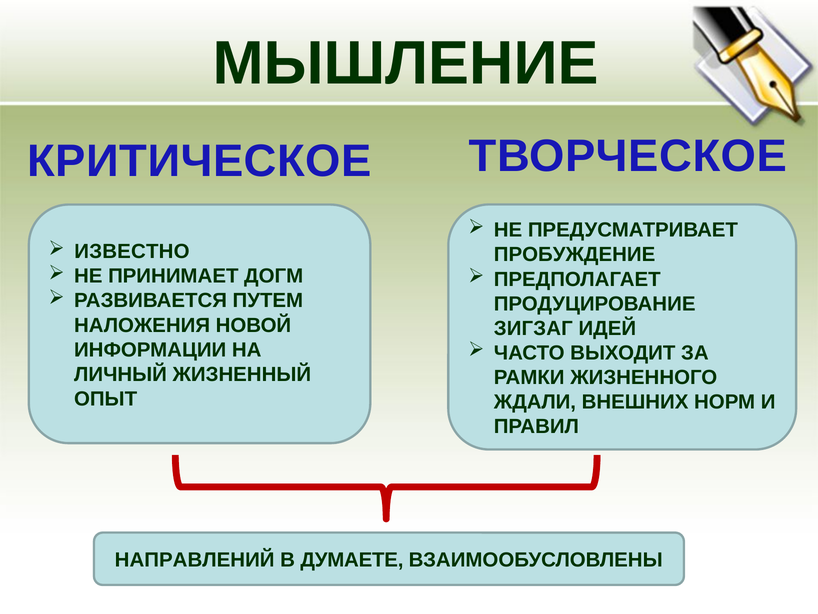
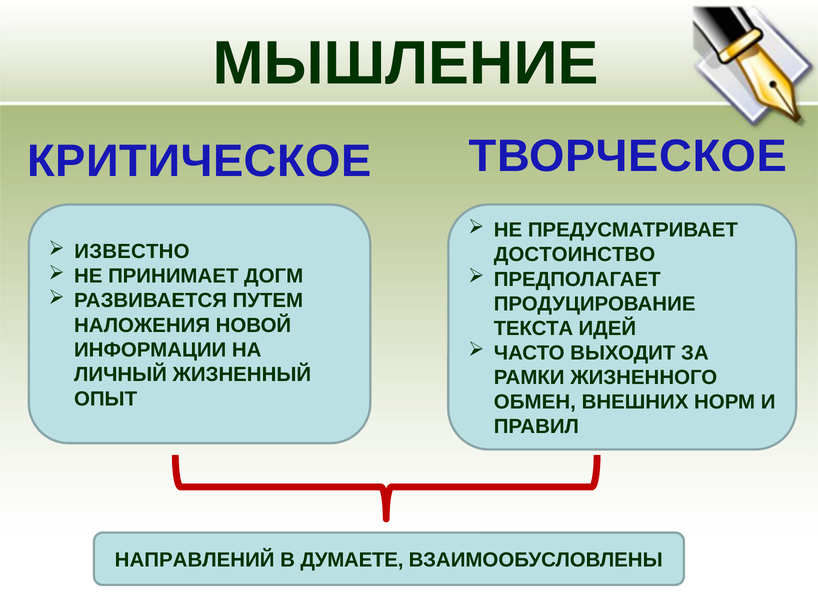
ПРОБУЖДЕНИЕ: ПРОБУЖДЕНИЕ -> ДОСТОИНСТВО
ЗИГЗАГ: ЗИГЗАГ -> ТЕКСТА
ЖДАЛИ: ЖДАЛИ -> ОБМЕН
